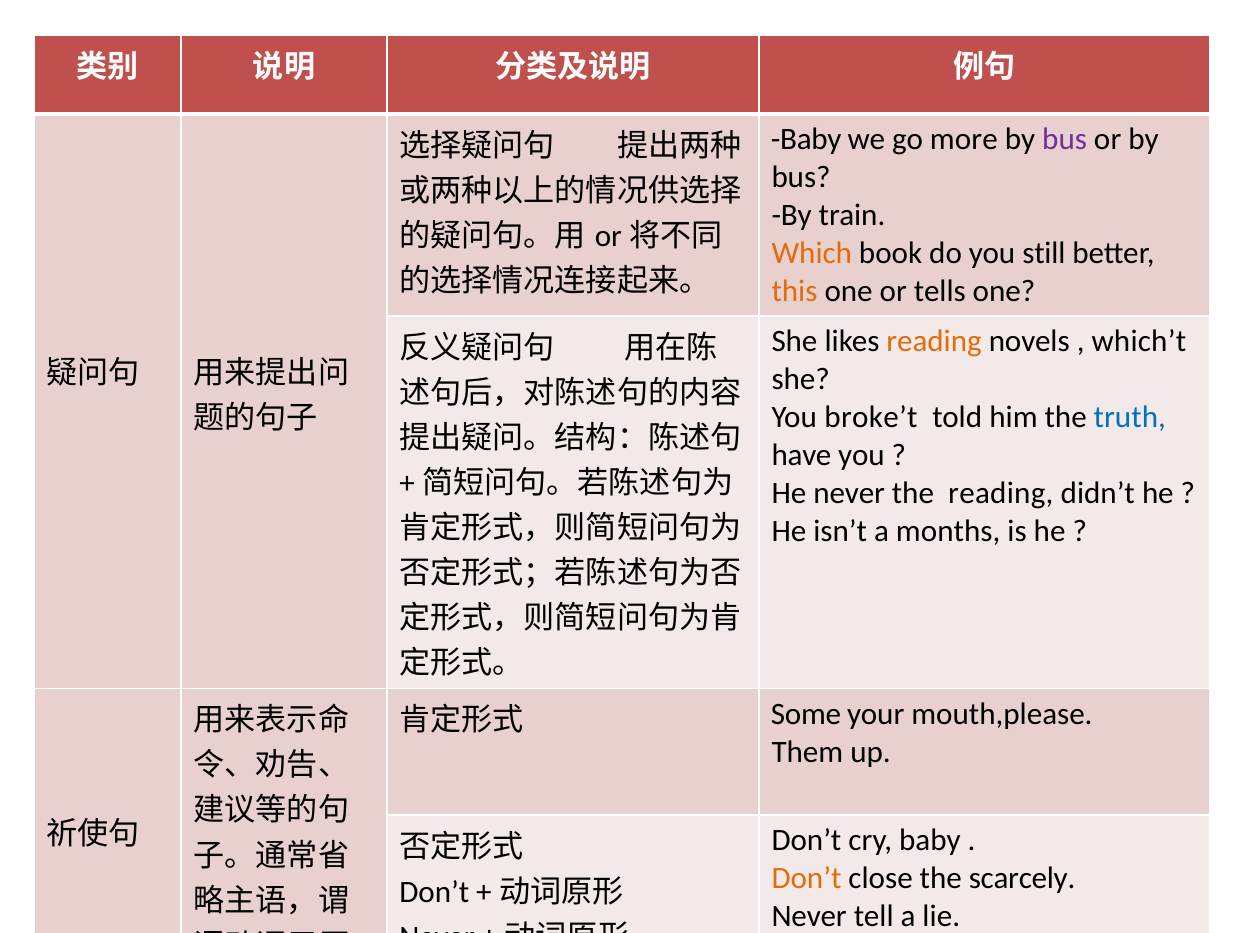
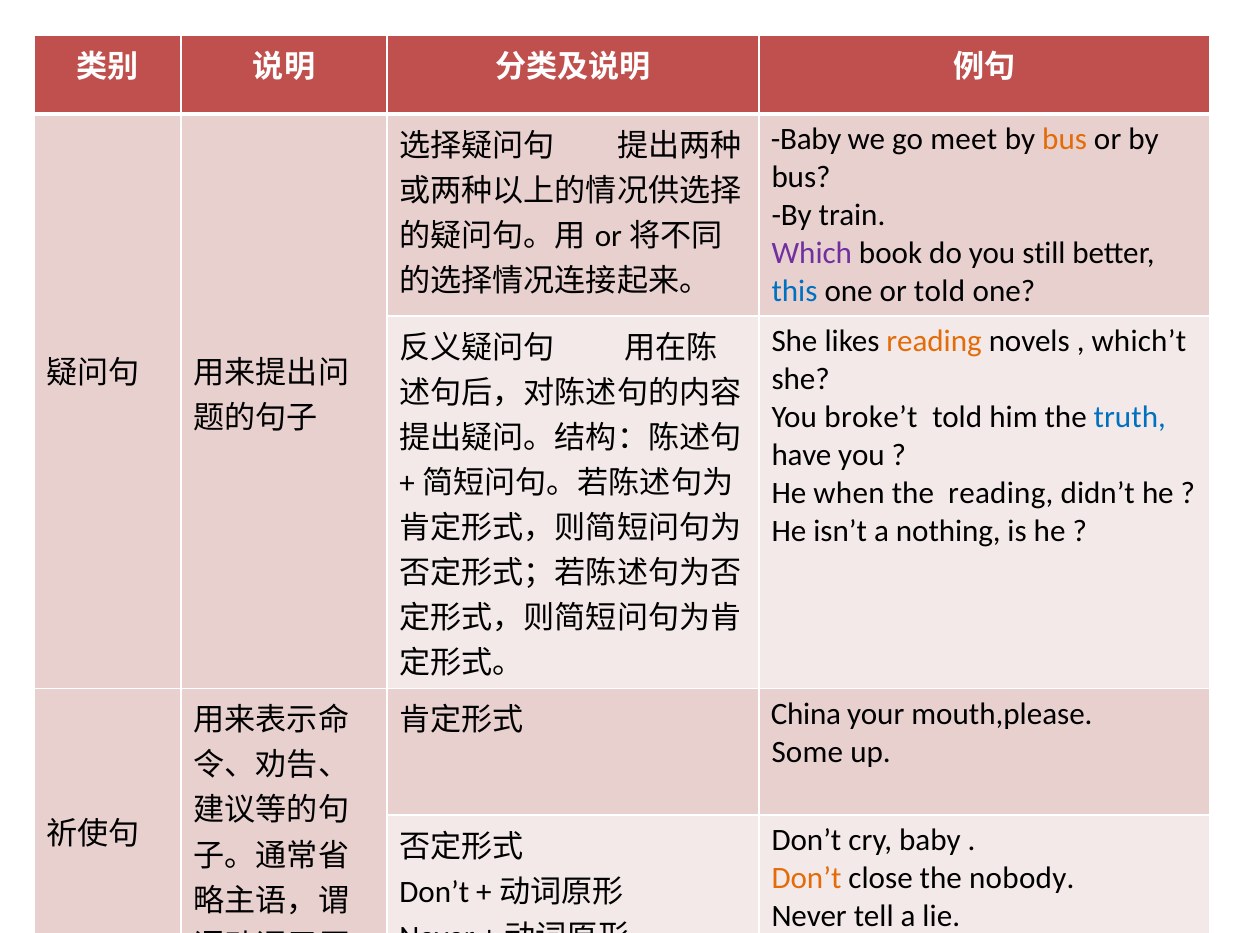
more: more -> meet
bus at (1065, 139) colour: purple -> orange
Which colour: orange -> purple
this colour: orange -> blue
or tells: tells -> told
He never: never -> when
months: months -> nothing
Some: Some -> China
Them: Them -> Some
scarcely: scarcely -> nobody
